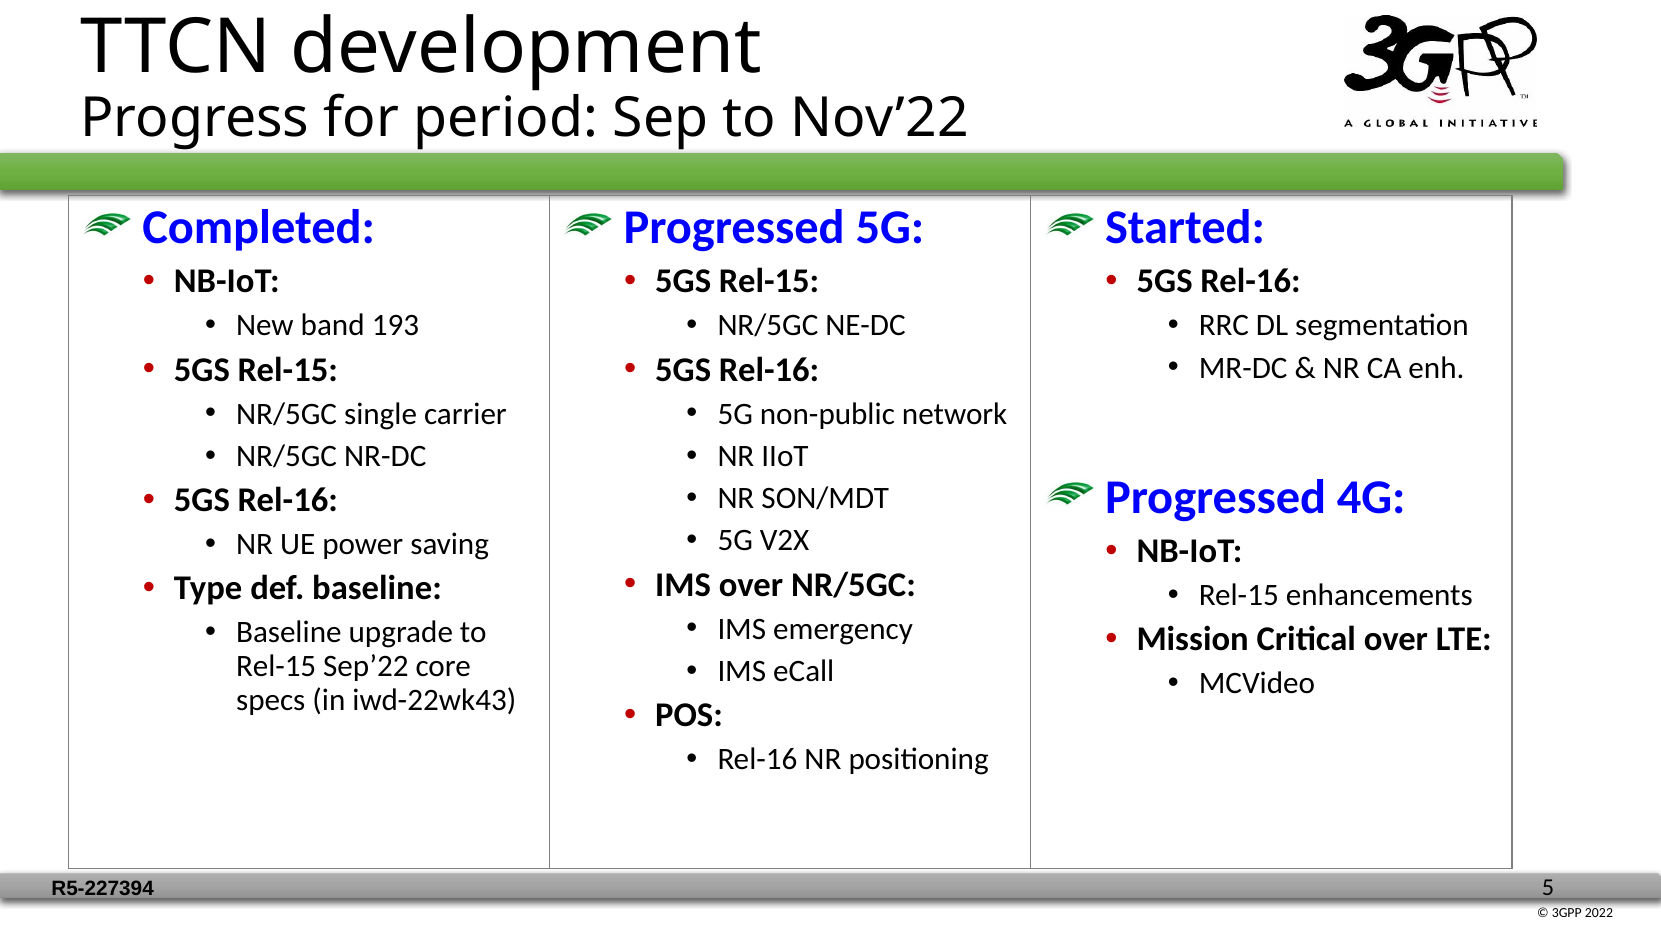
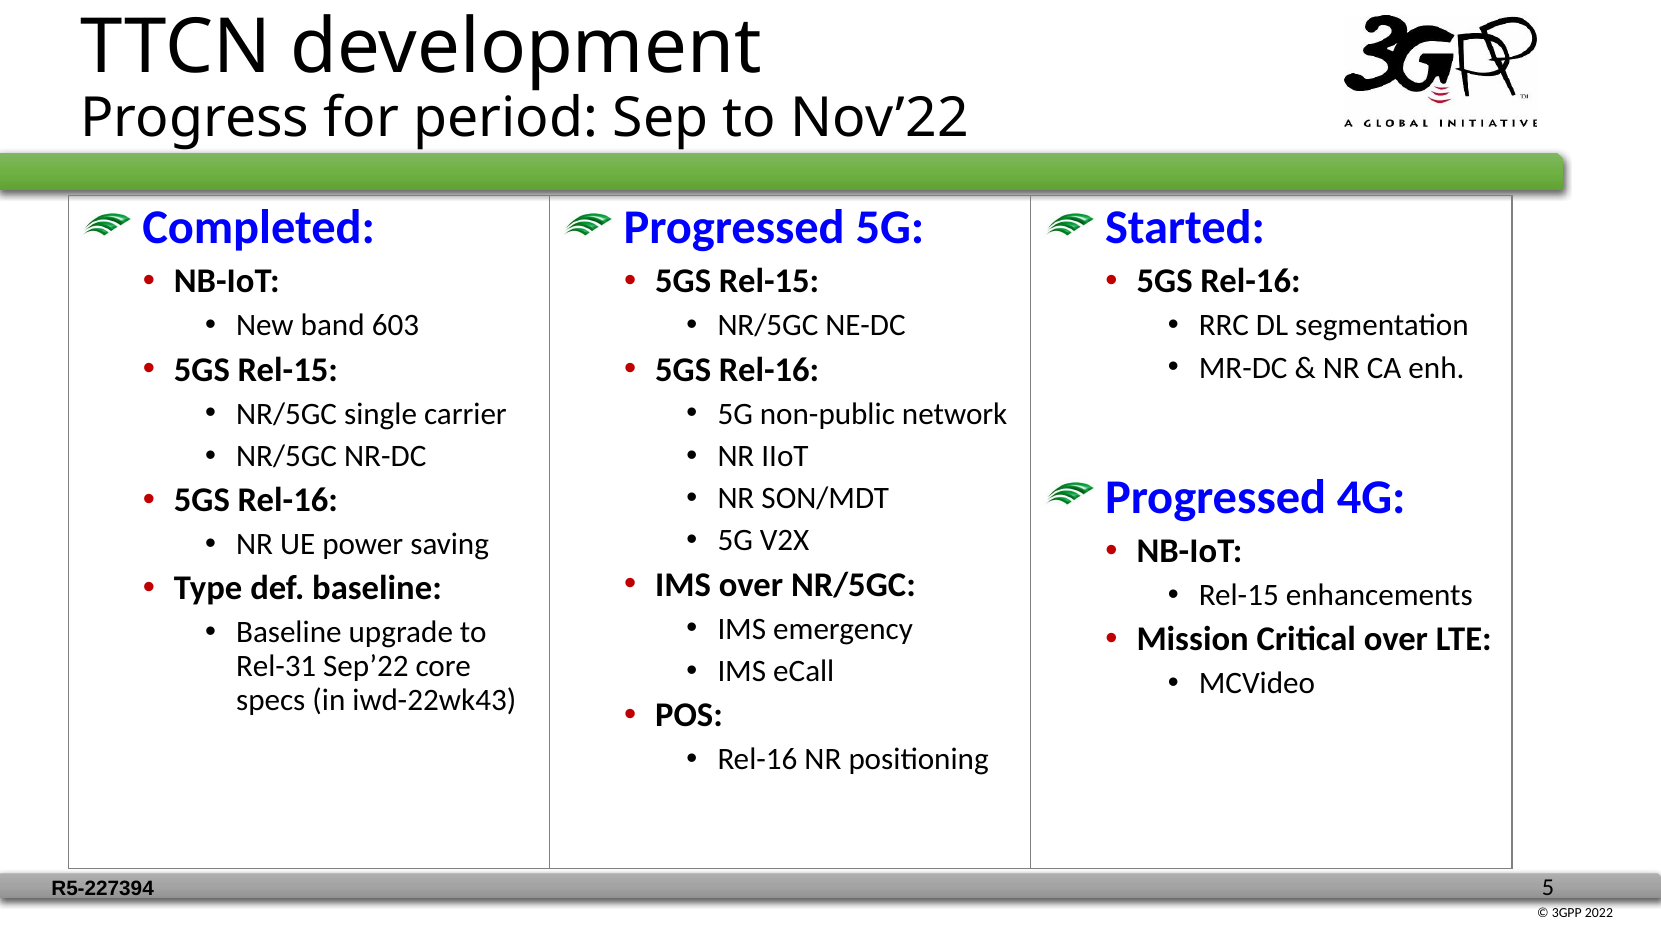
193: 193 -> 603
Rel-15 at (276, 666): Rel-15 -> Rel-31
